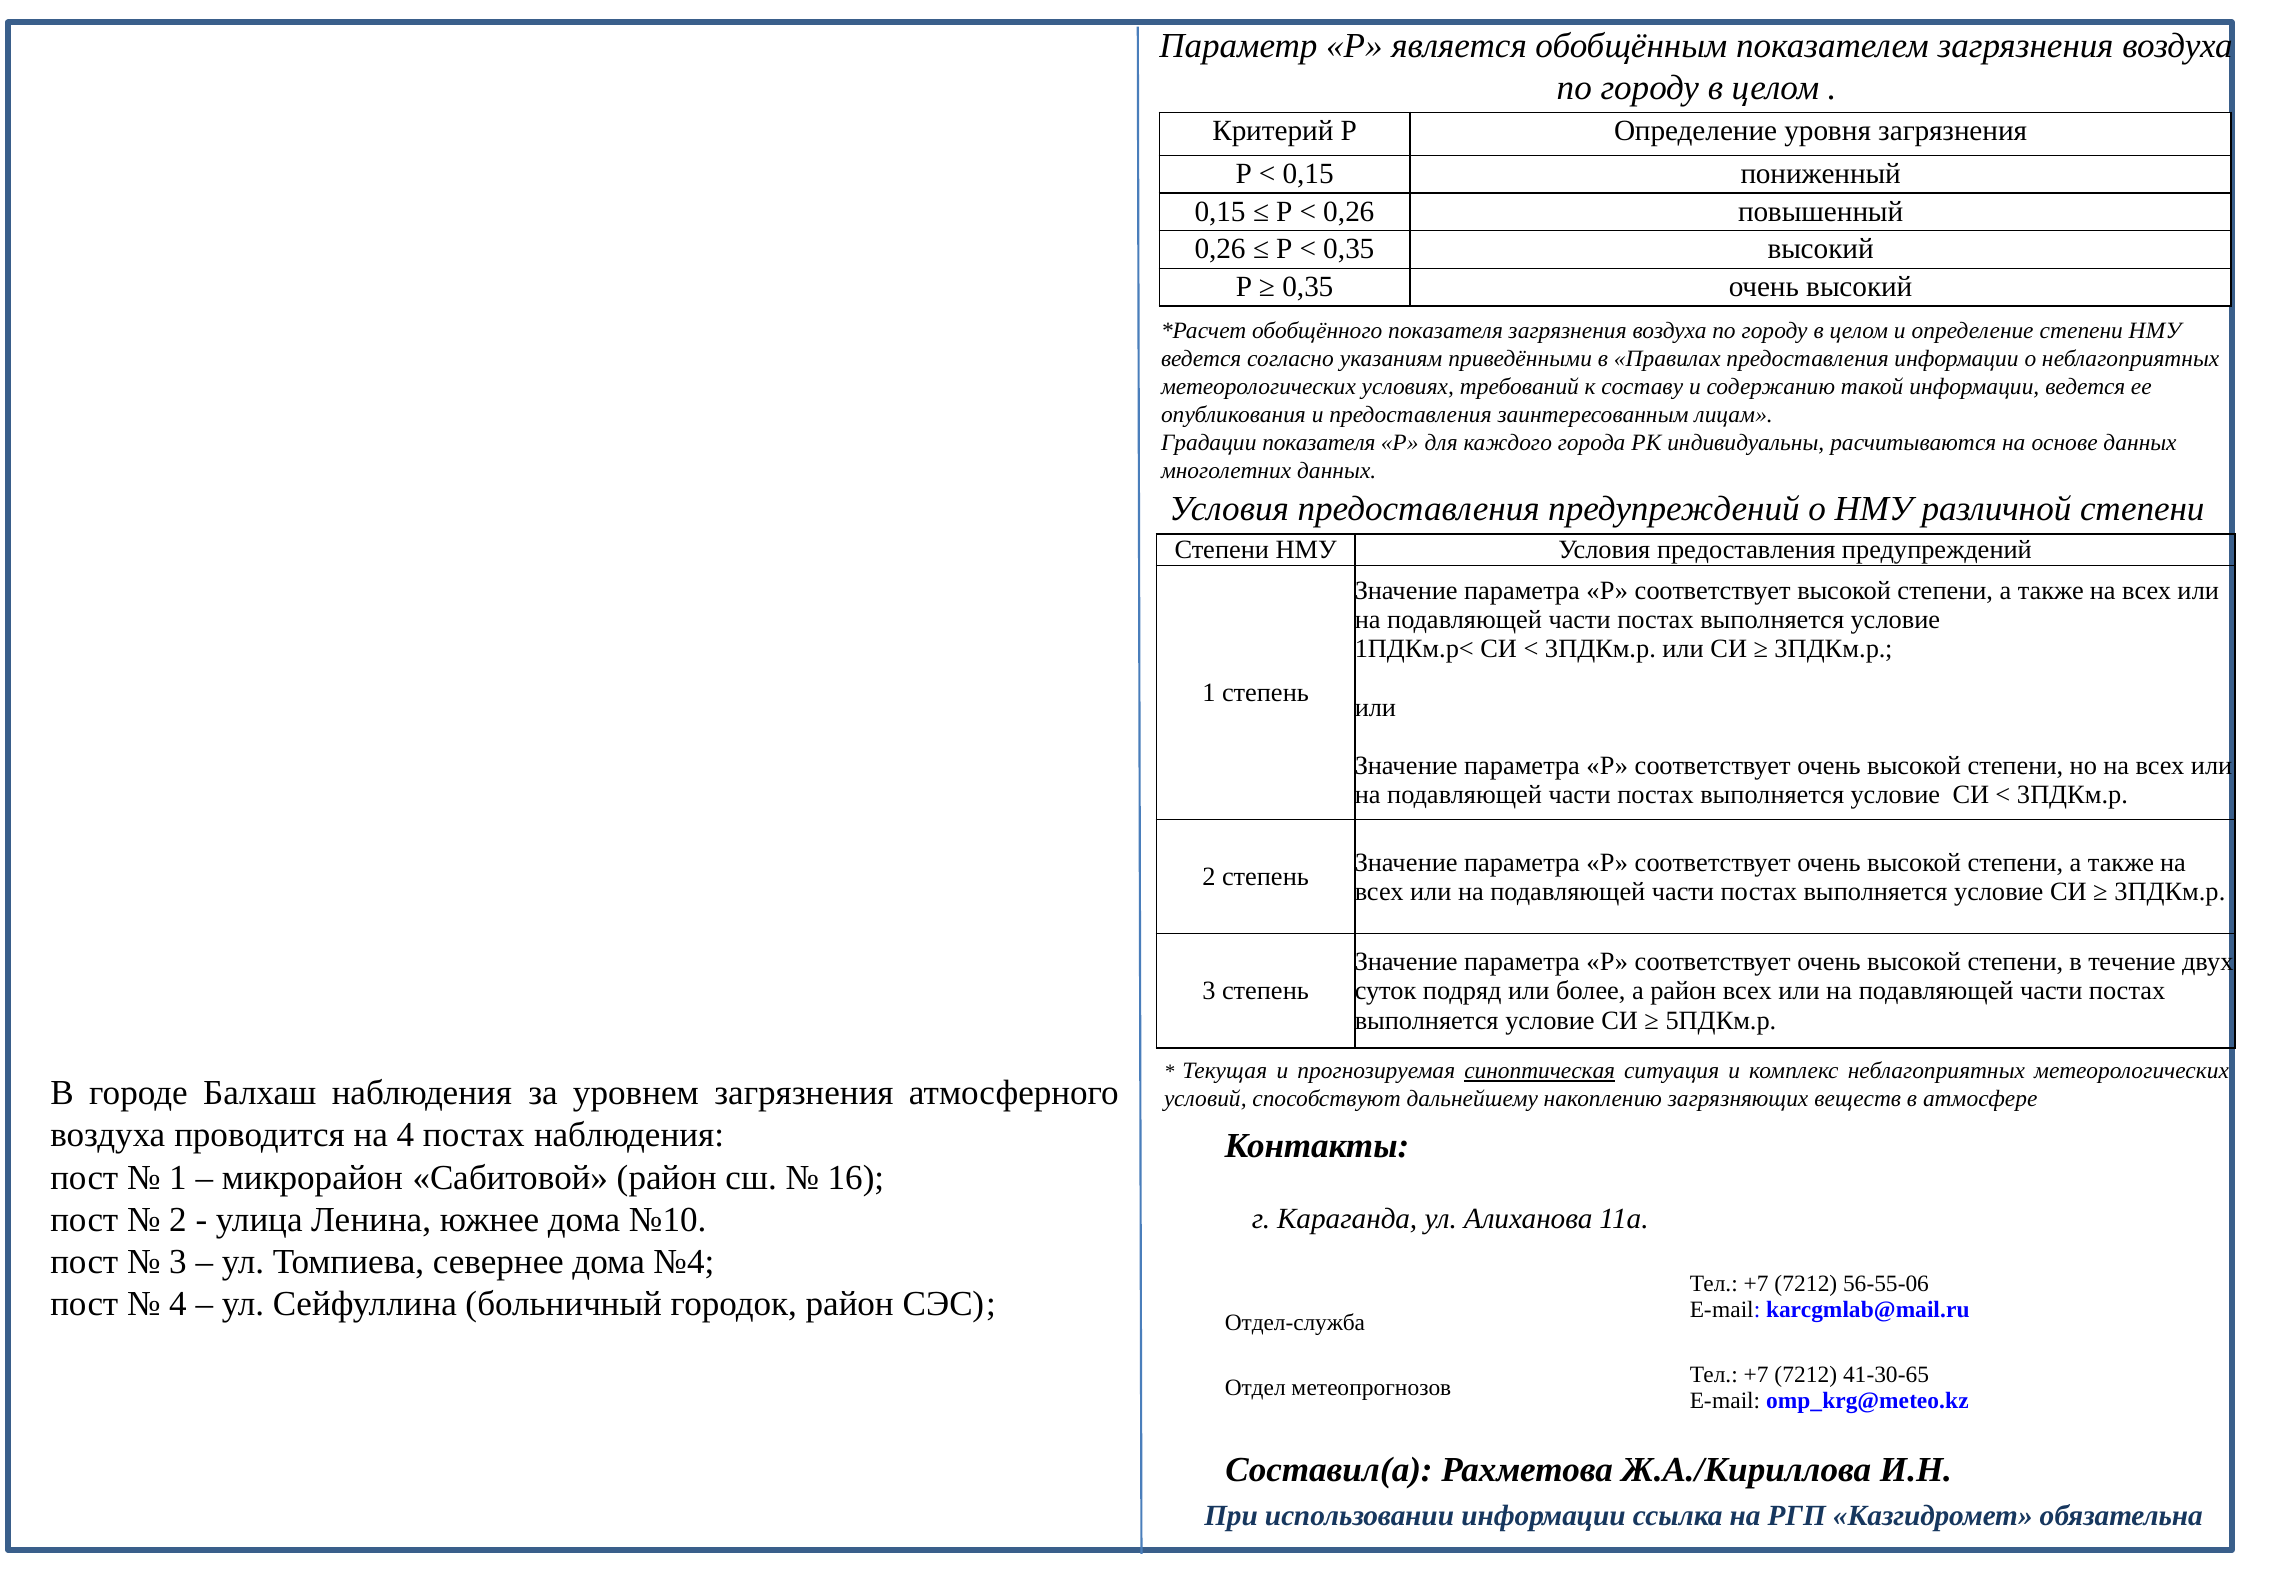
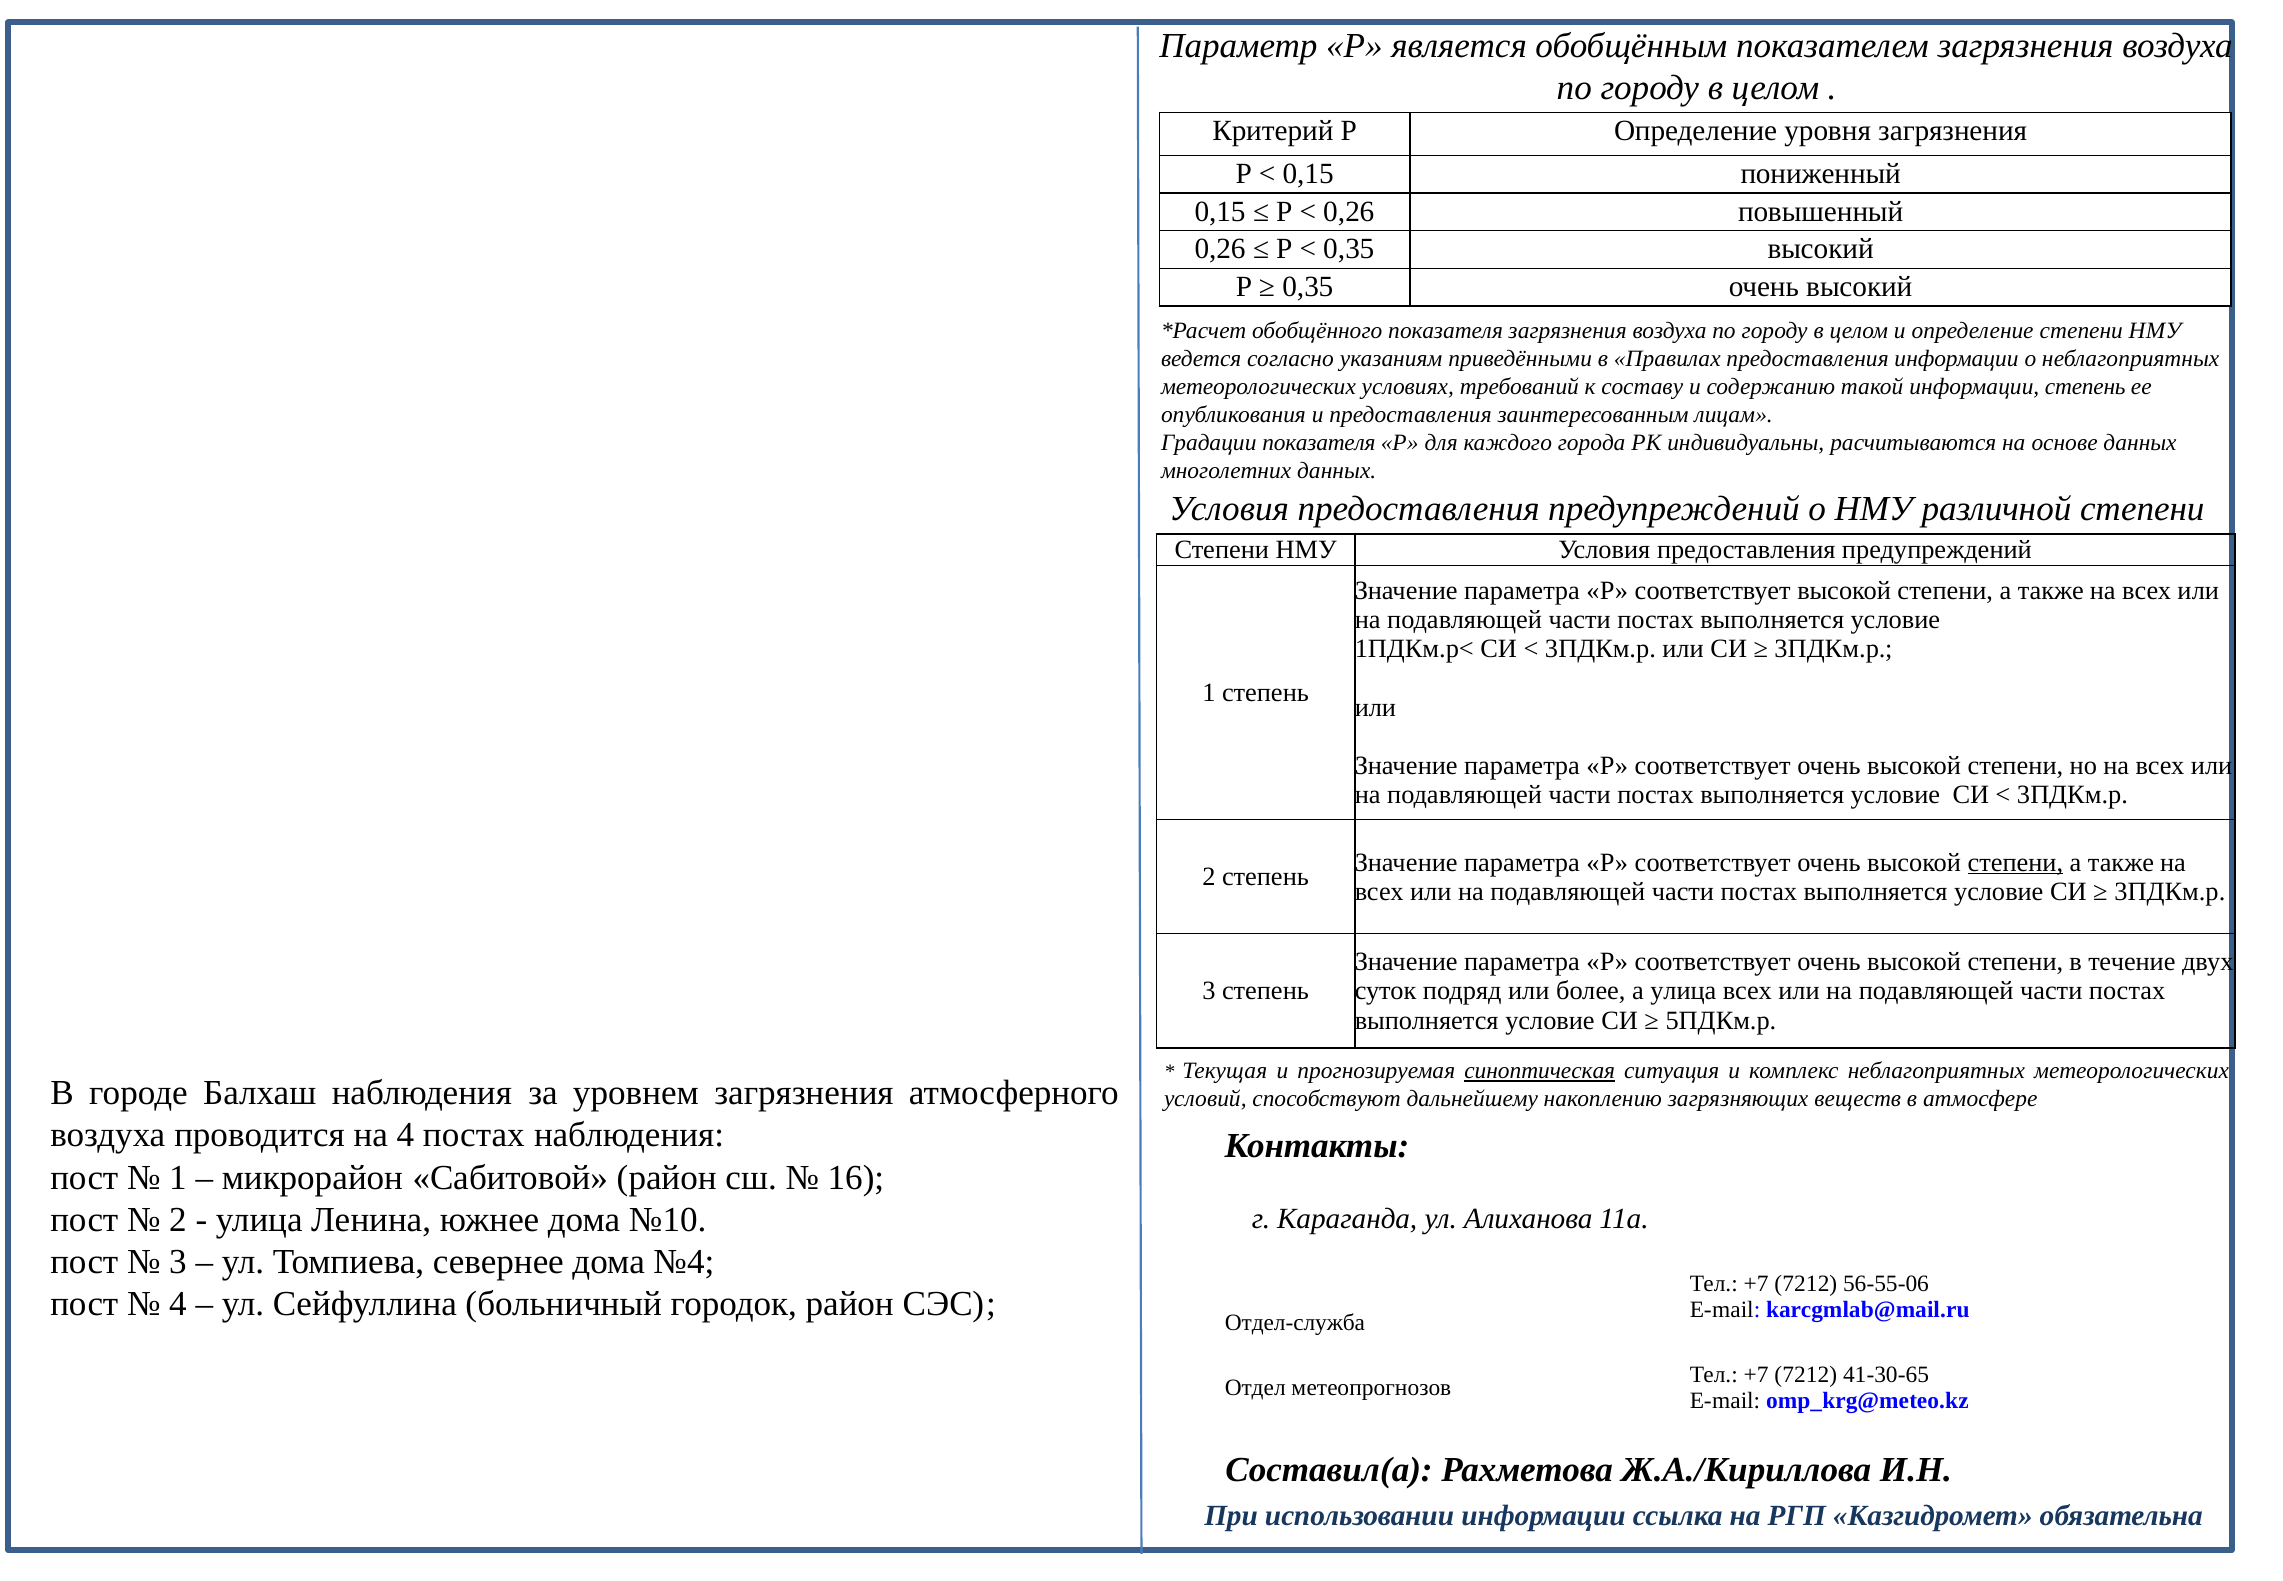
информации ведется: ведется -> степень
степени at (2015, 862) underline: none -> present
а район: район -> улица
